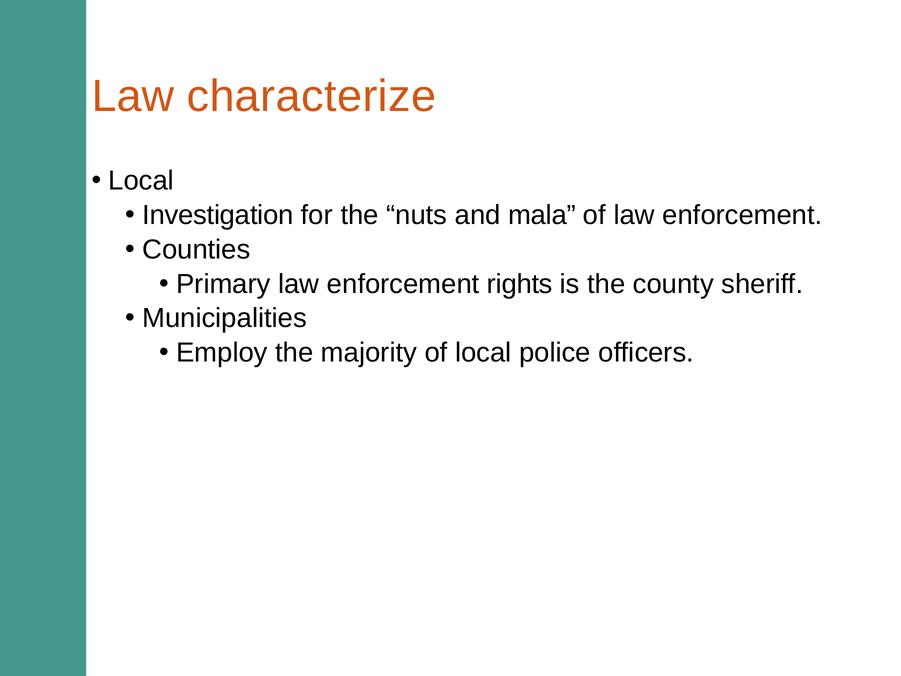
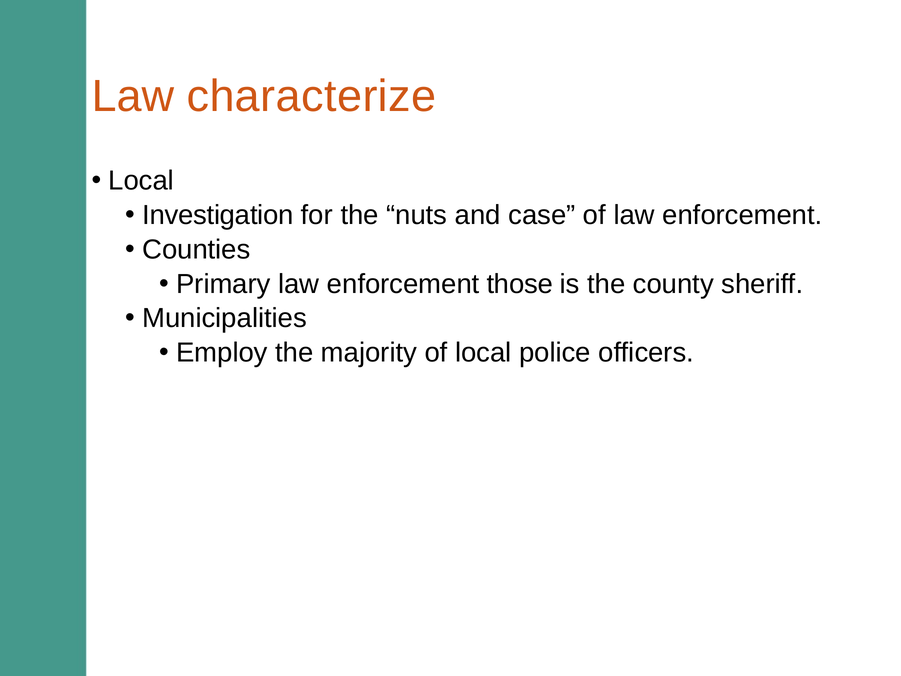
mala: mala -> case
rights: rights -> those
